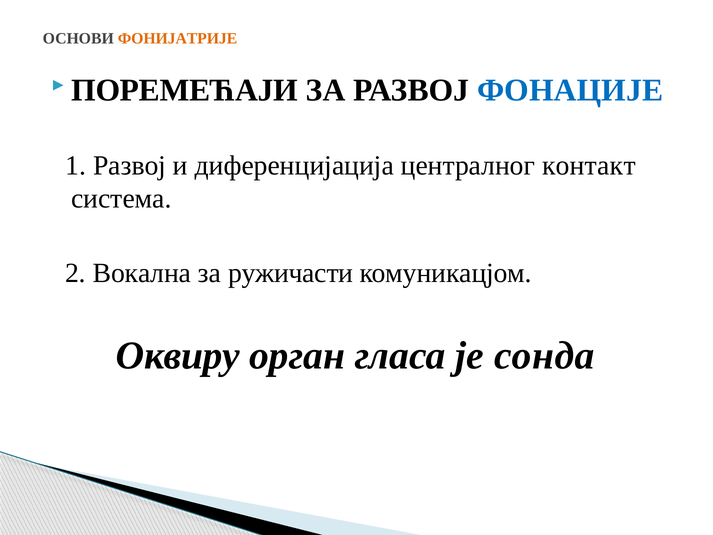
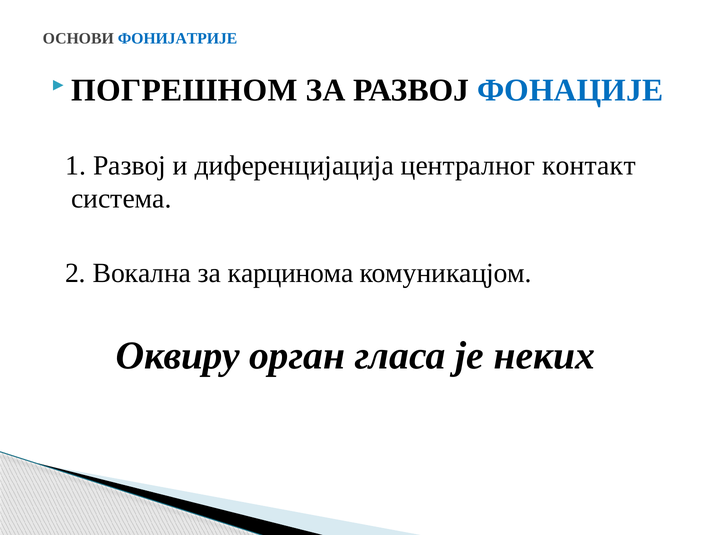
ФОНИЈАТРИЈЕ colour: orange -> blue
ПОРЕМЕЋАЈИ: ПОРЕМЕЋАЈИ -> ПОГРЕШНОМ
ружичасти: ружичасти -> карцинома
сонда: сонда -> неких
